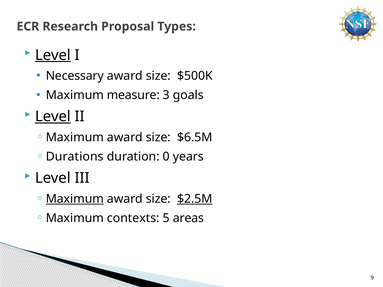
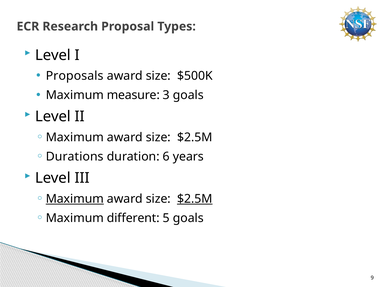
Level at (53, 55) underline: present -> none
Necessary: Necessary -> Proposals
Level at (53, 117) underline: present -> none
$6.5M at (195, 137): $6.5M -> $2.5M
0: 0 -> 6
contexts: contexts -> different
5 areas: areas -> goals
